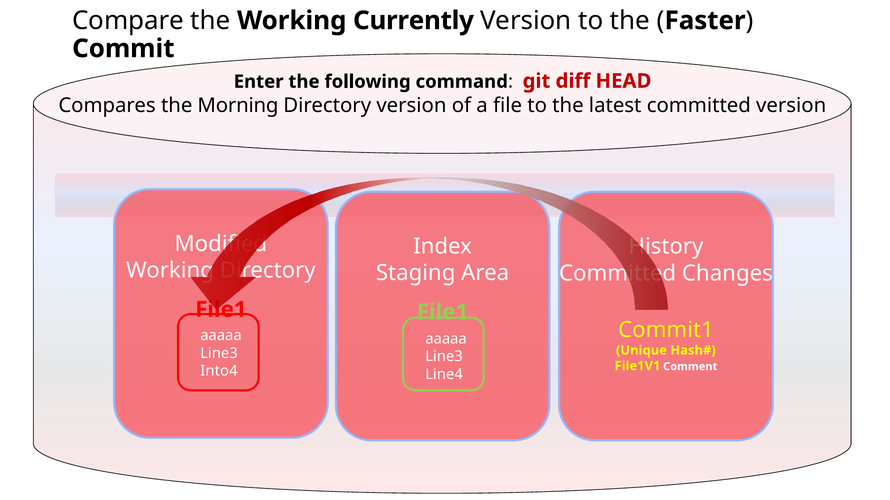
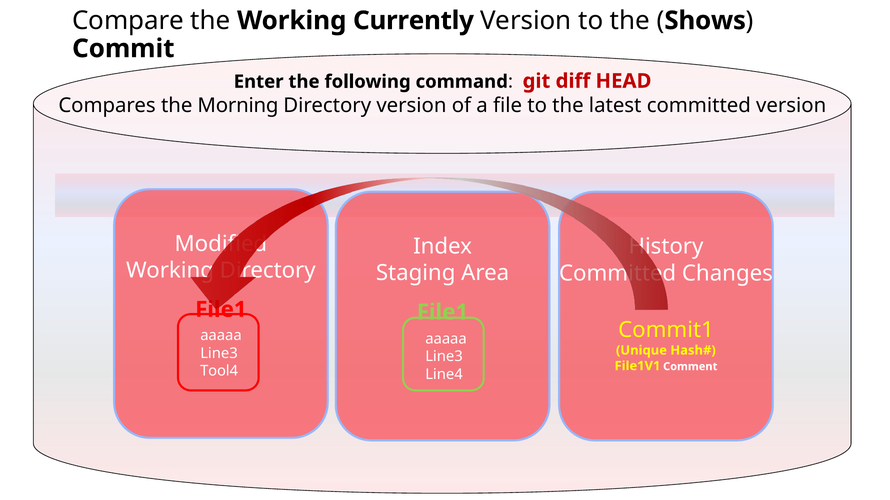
Faster: Faster -> Shows
Into4: Into4 -> Tool4
